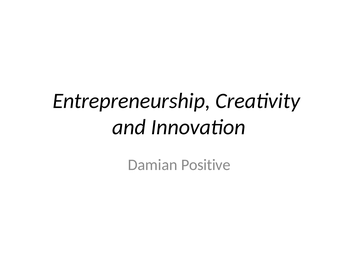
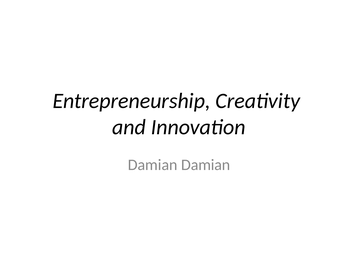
Damian Positive: Positive -> Damian
